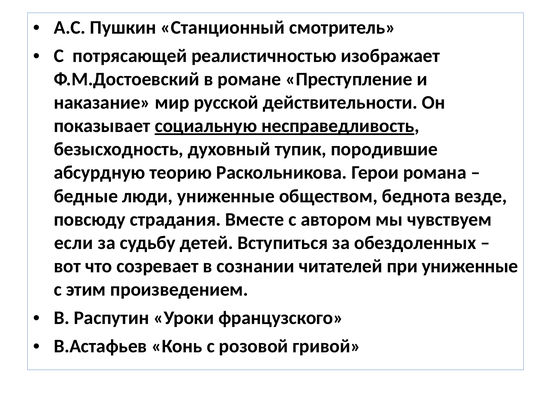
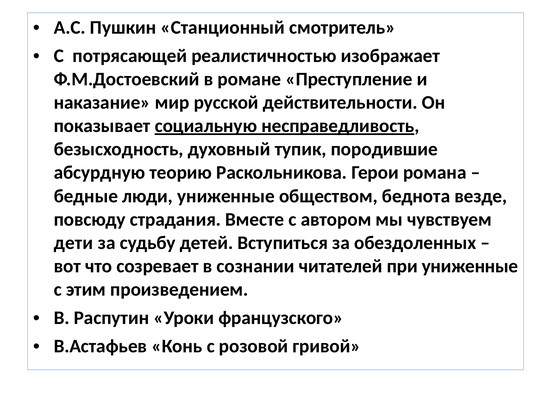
если: если -> дети
